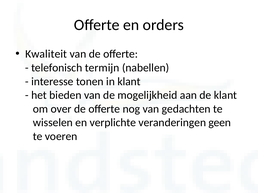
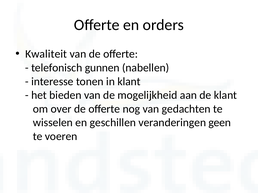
termijn: termijn -> gunnen
verplichte: verplichte -> geschillen
